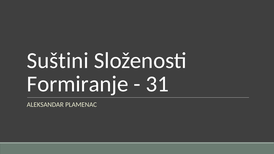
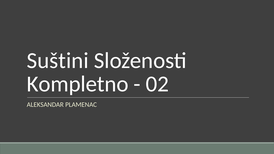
Formiranje: Formiranje -> Kompletno
31: 31 -> 02
